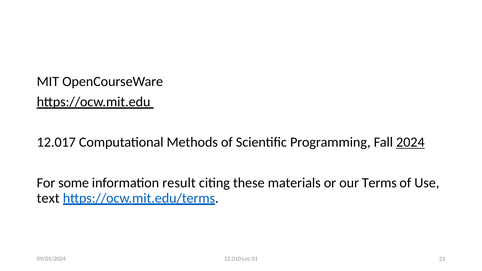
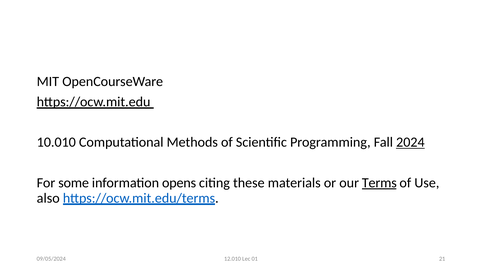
12.017: 12.017 -> 10.010
result: result -> opens
Terms underline: none -> present
text: text -> also
